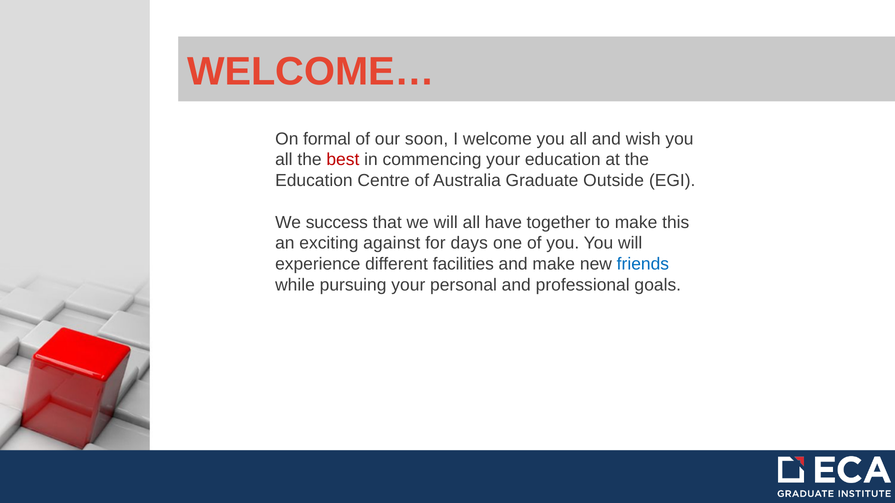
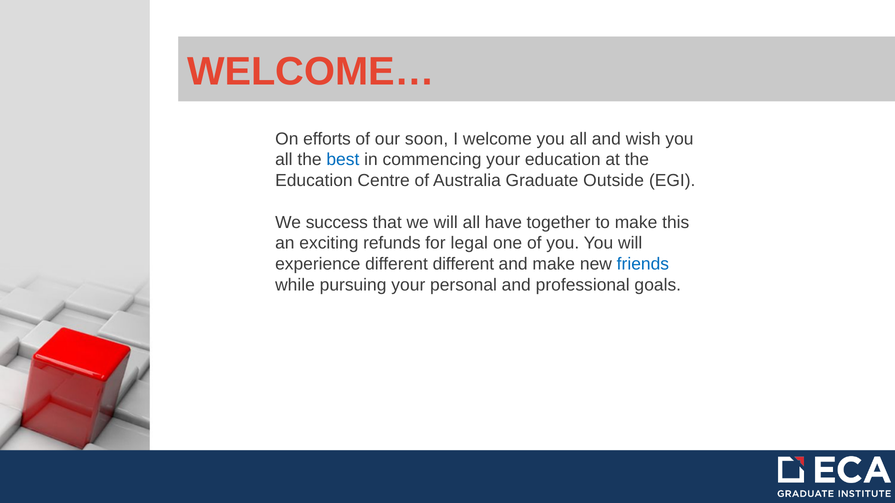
formal: formal -> efforts
best colour: red -> blue
against: against -> refunds
days: days -> legal
different facilities: facilities -> different
